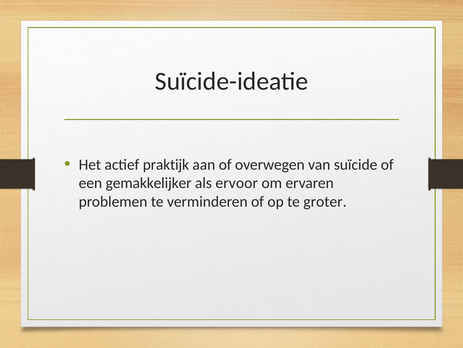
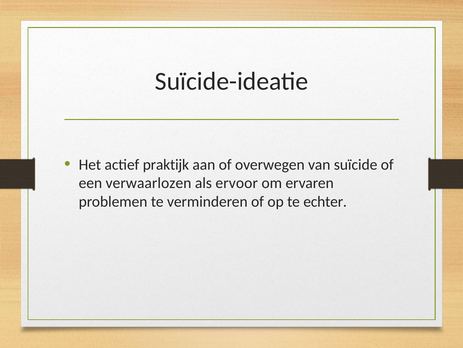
gemakkelijker: gemakkelijker -> verwaarlozen
groter: groter -> echter
